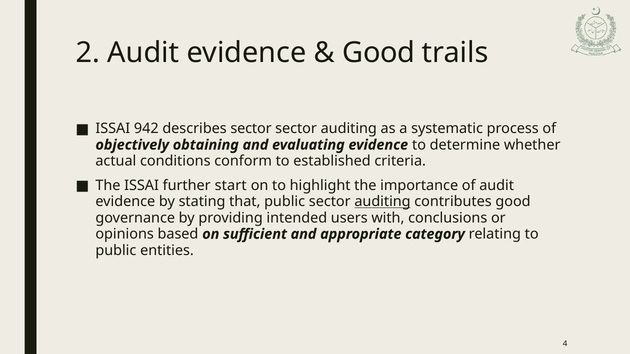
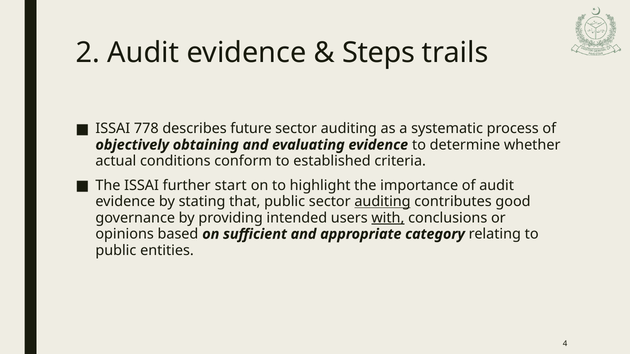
Good at (379, 53): Good -> Steps
942: 942 -> 778
describes sector: sector -> future
with underline: none -> present
